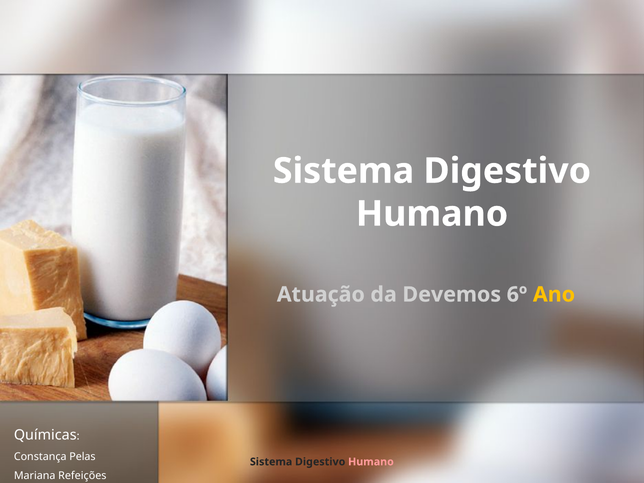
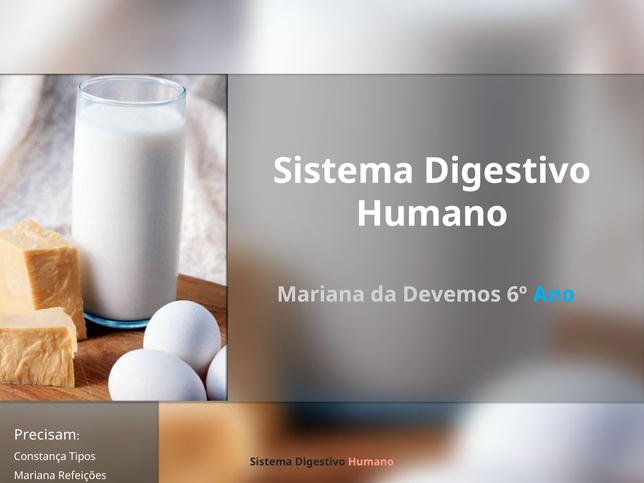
Atuação at (321, 295): Atuação -> Mariana
Ano colour: yellow -> light blue
Químicas: Químicas -> Precisam
Pelas: Pelas -> Tipos
